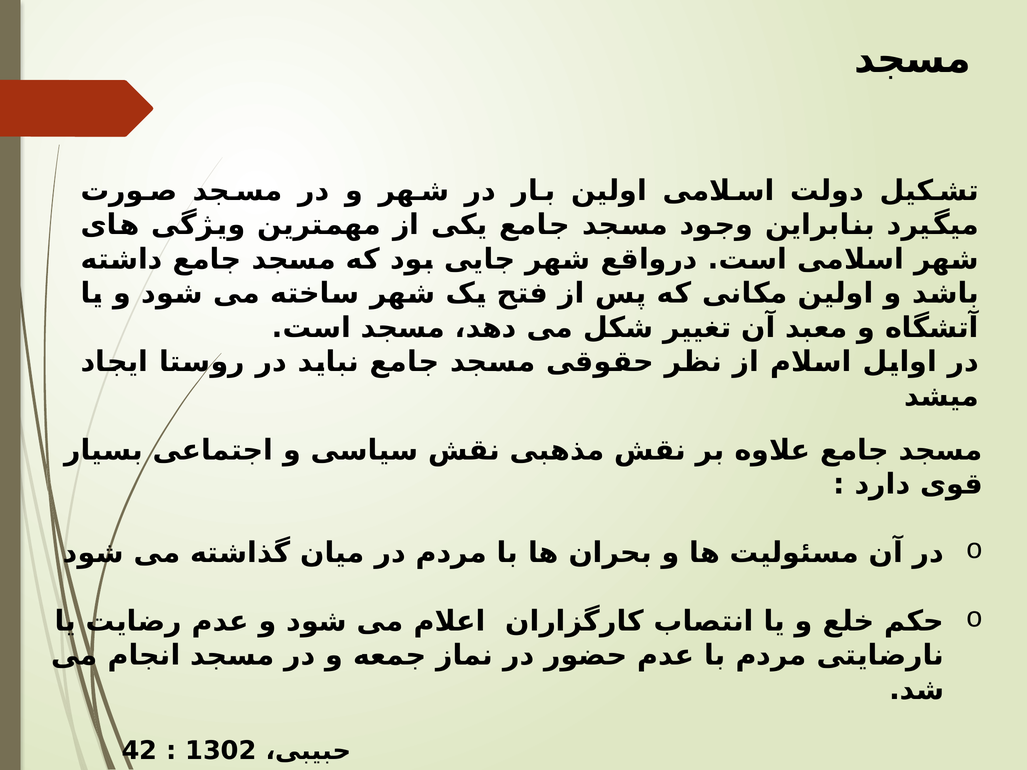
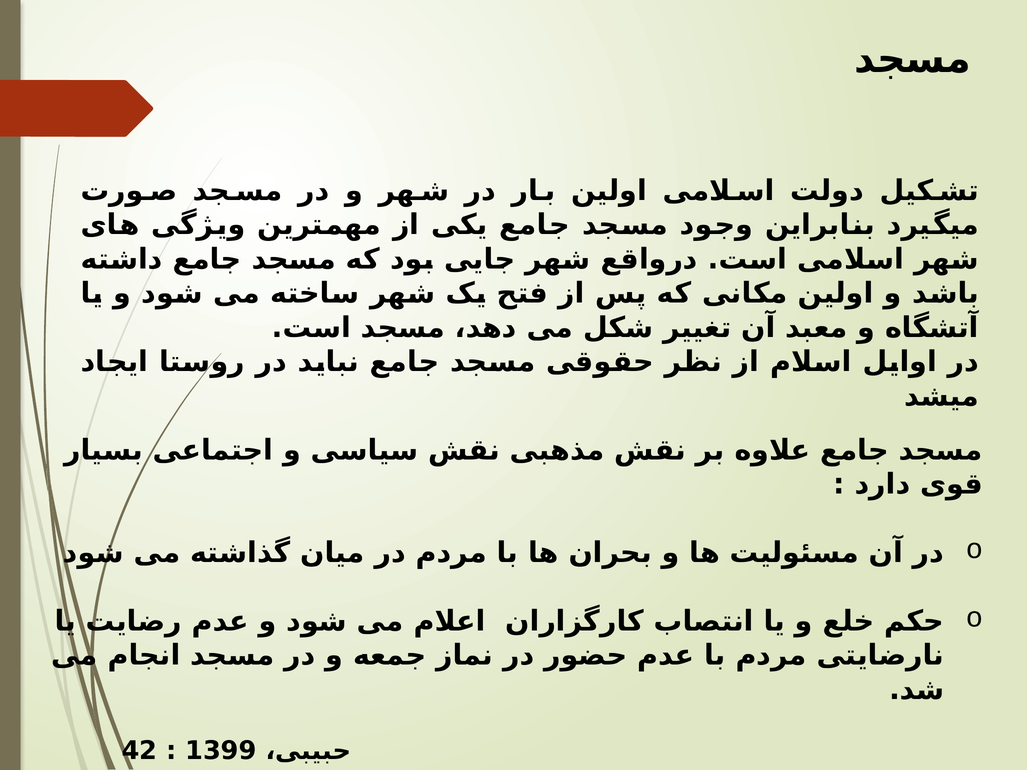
1302: 1302 -> 1399
